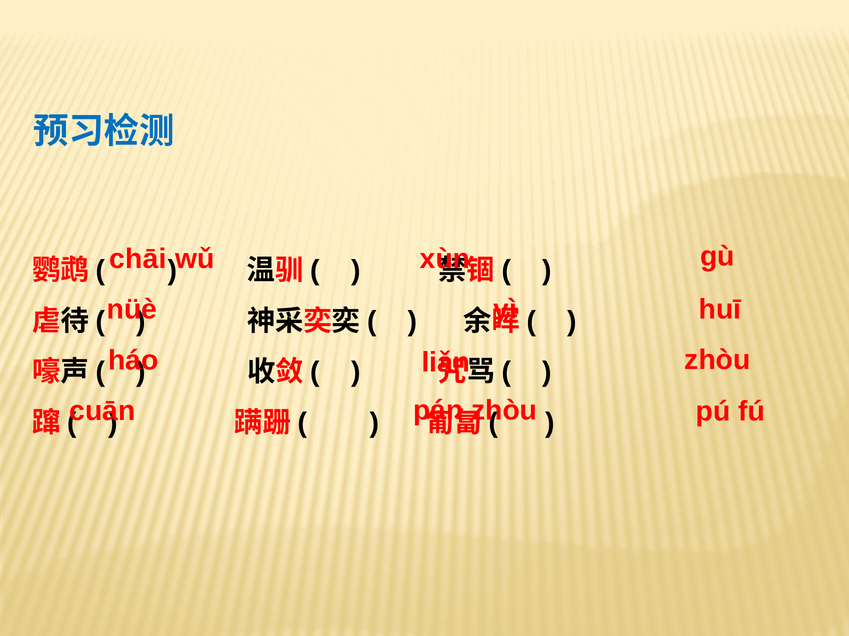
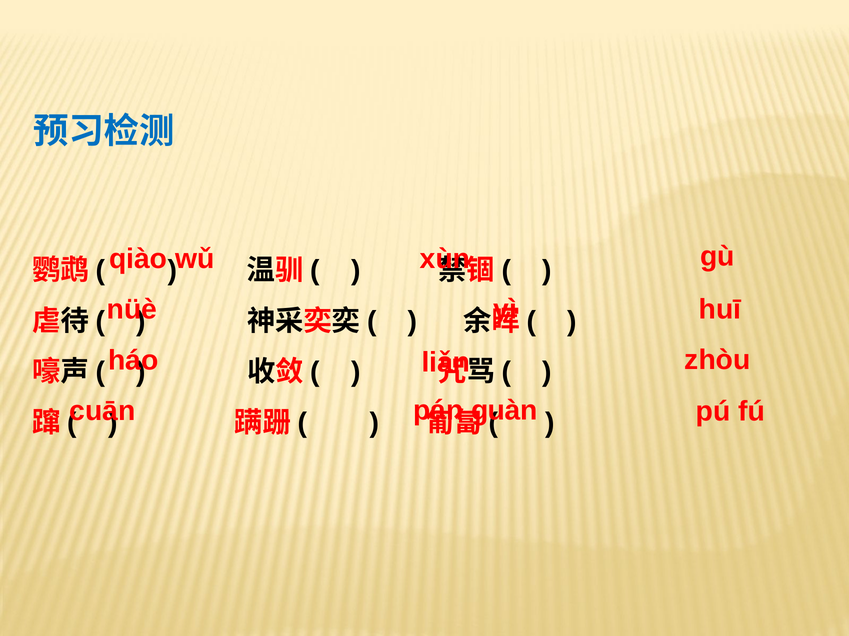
chāi: chāi -> qiào
zhòu at (504, 411): zhòu -> ɡuàn
